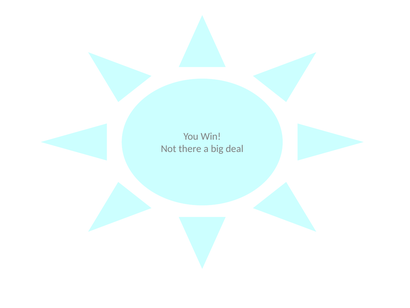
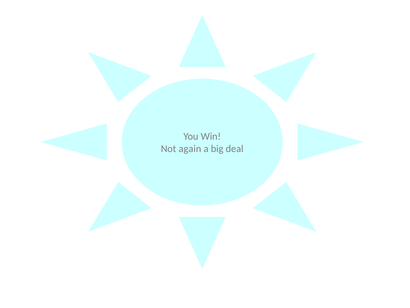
there: there -> again
